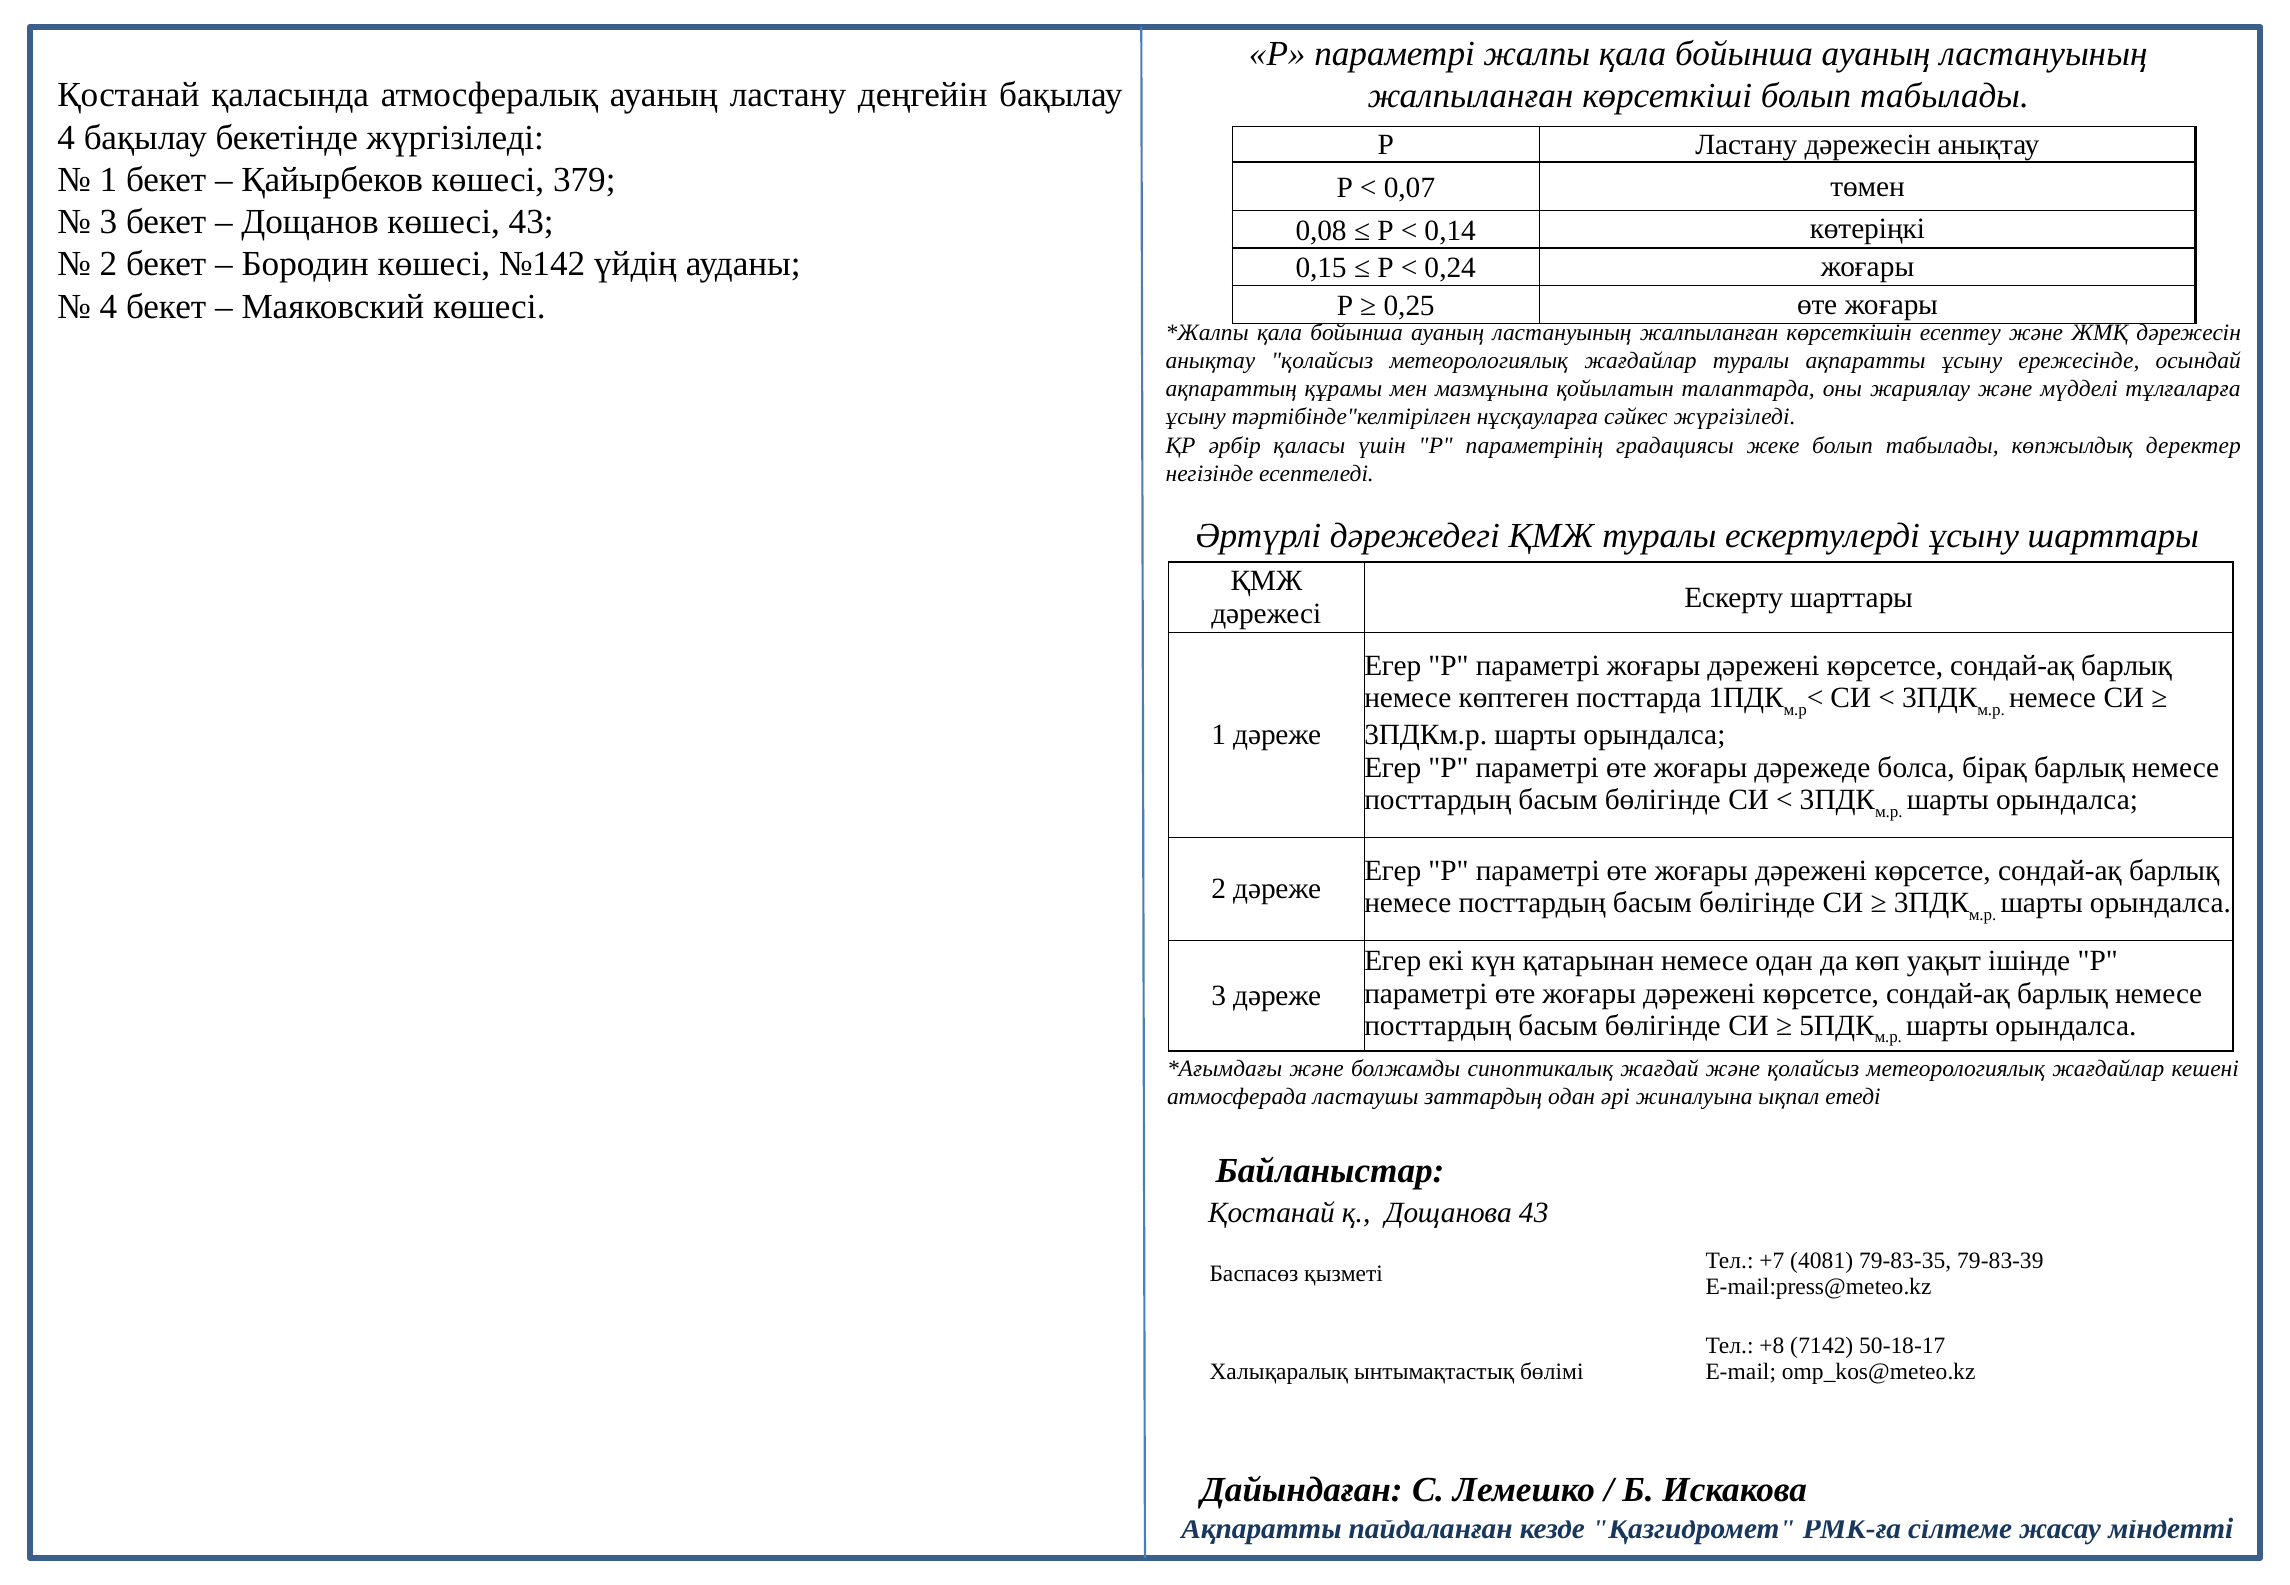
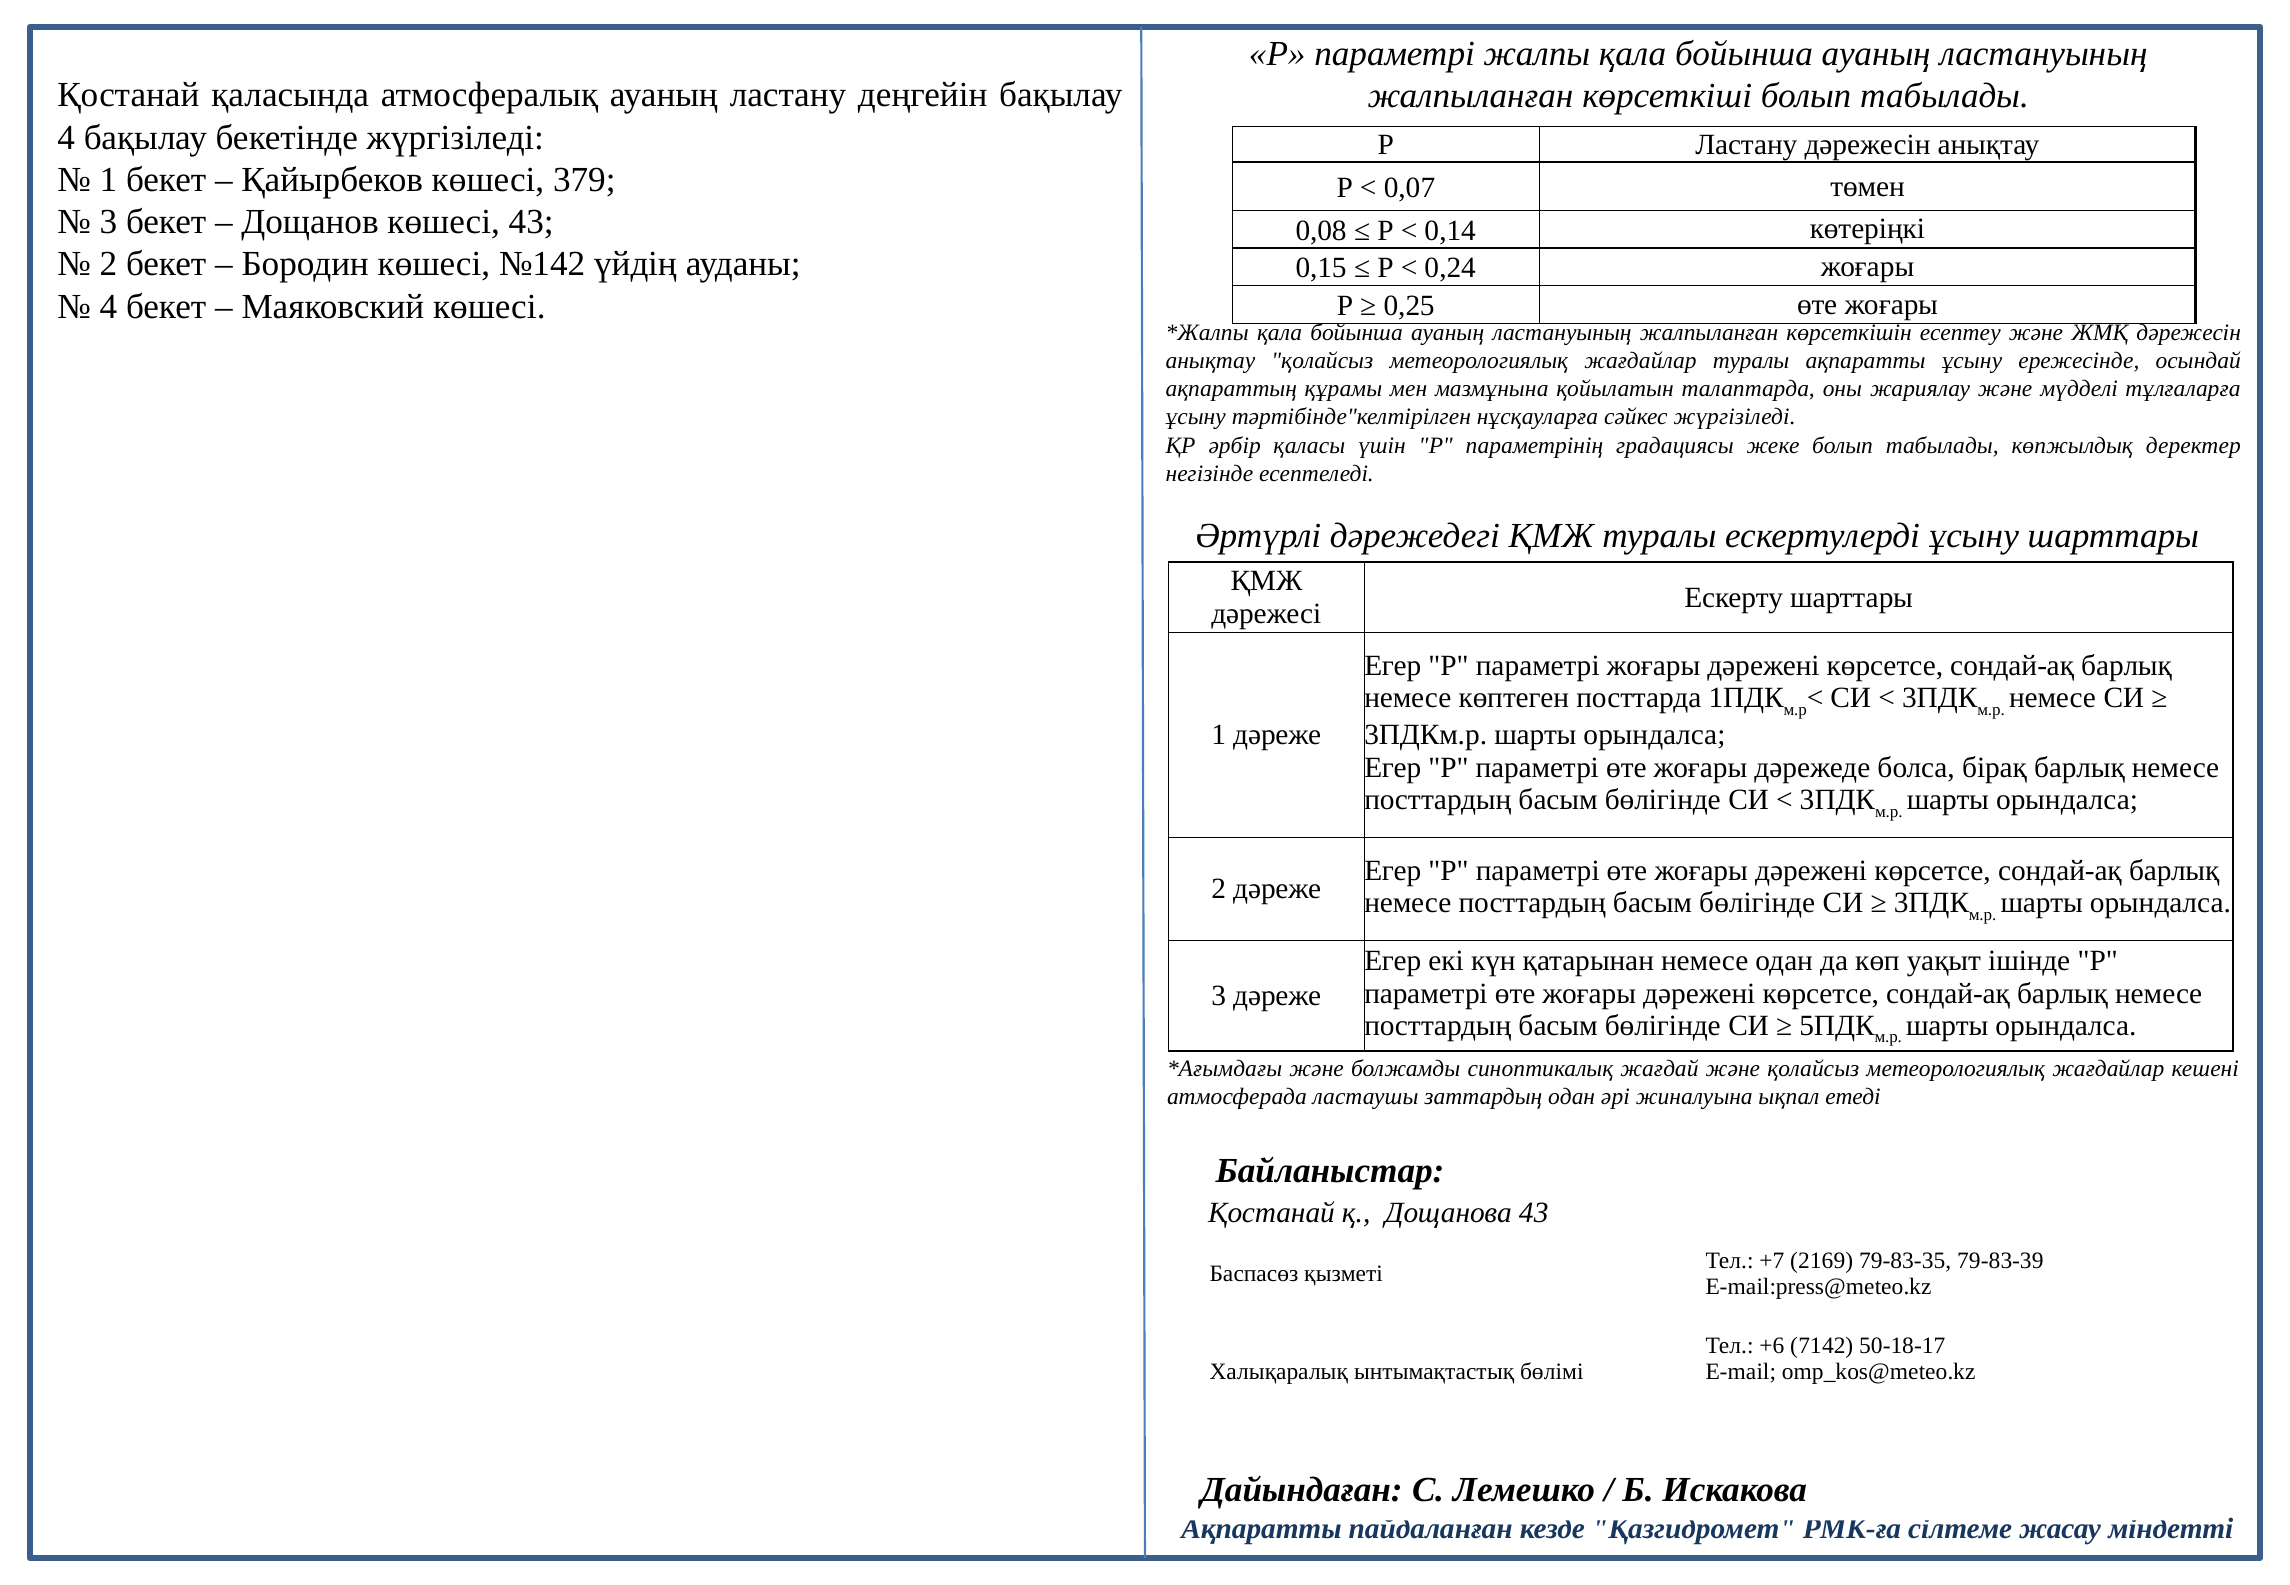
4081: 4081 -> 2169
+8: +8 -> +6
